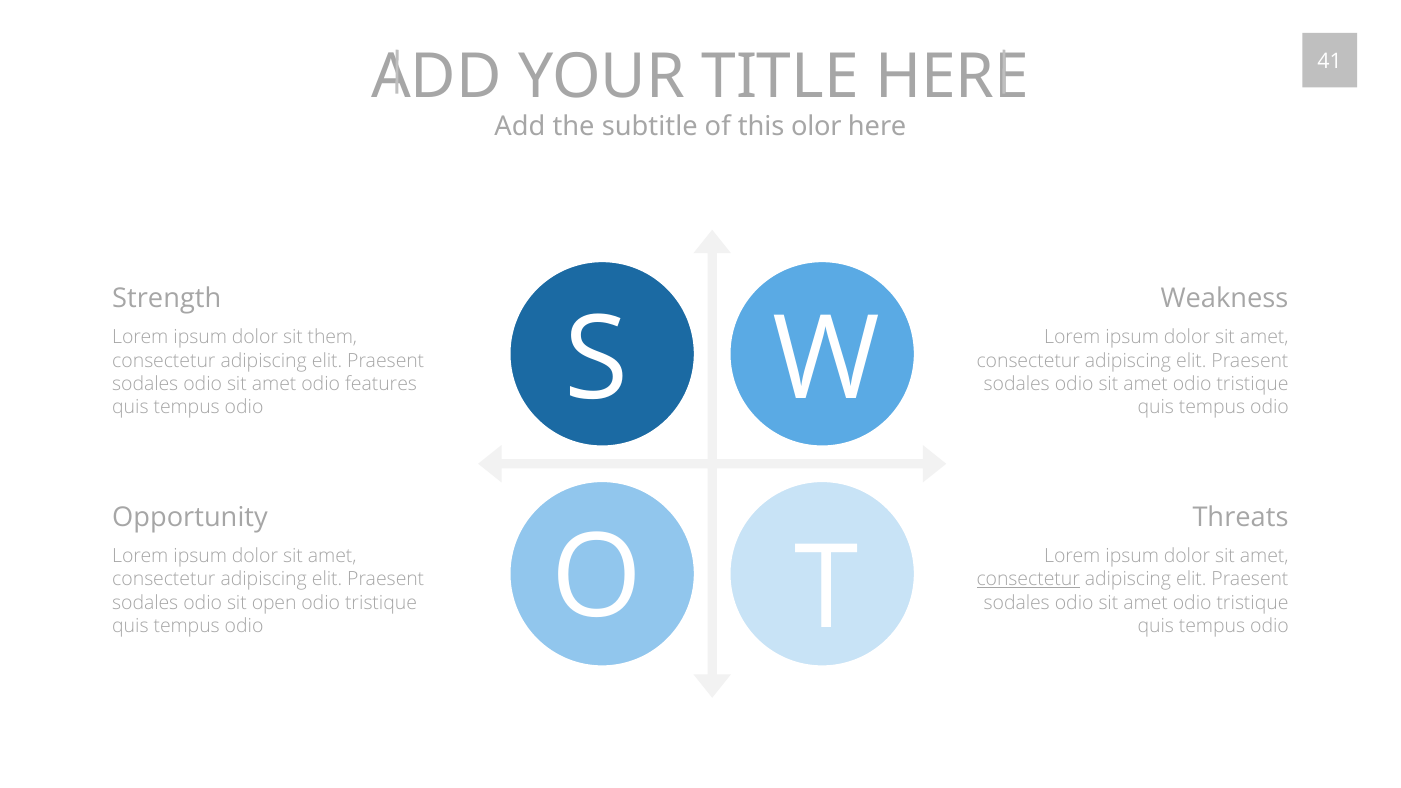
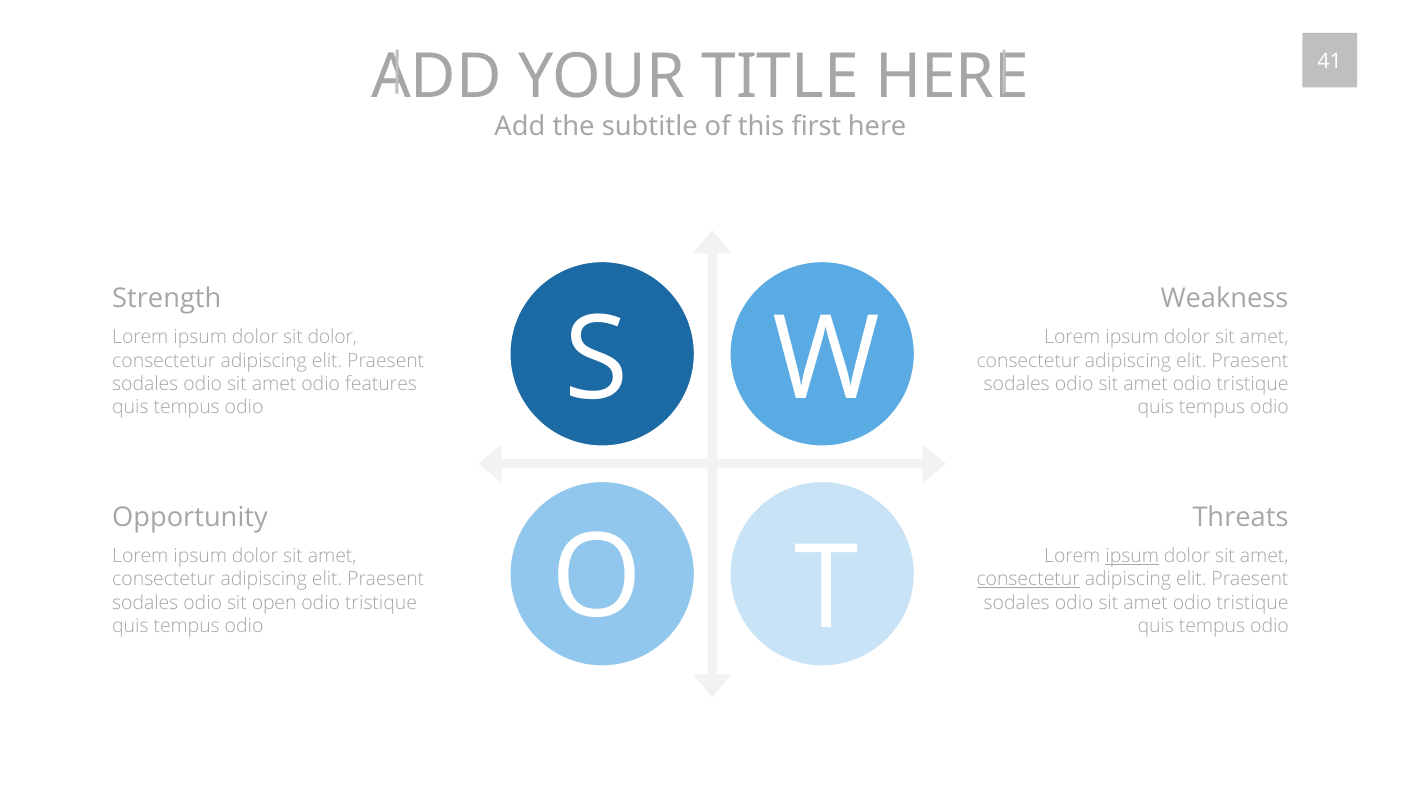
olor: olor -> first
sit them: them -> dolor
ipsum at (1132, 556) underline: none -> present
